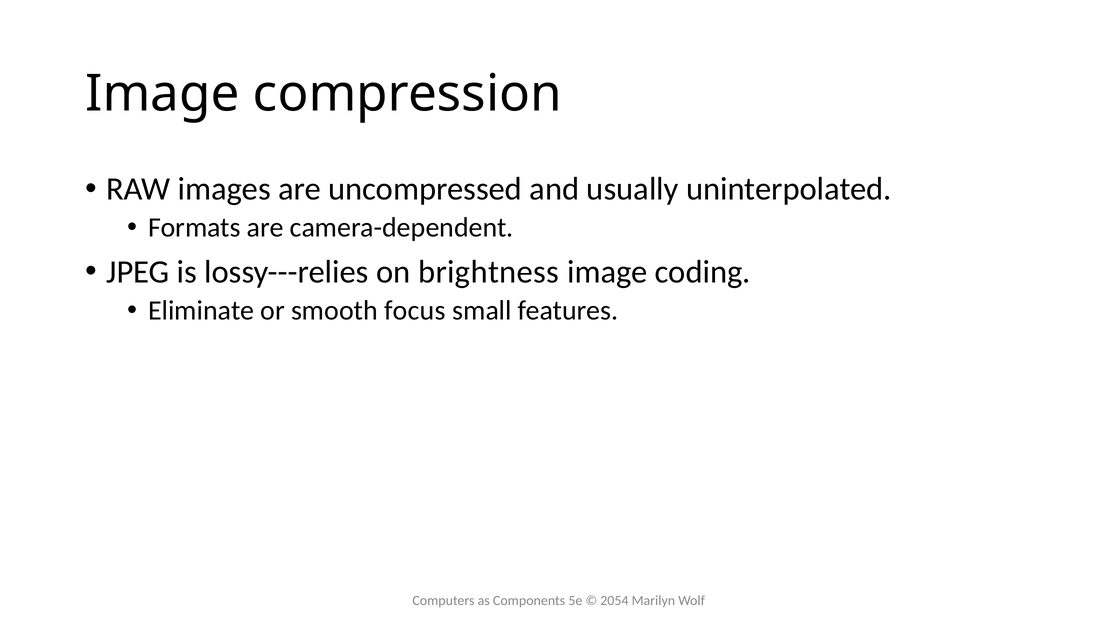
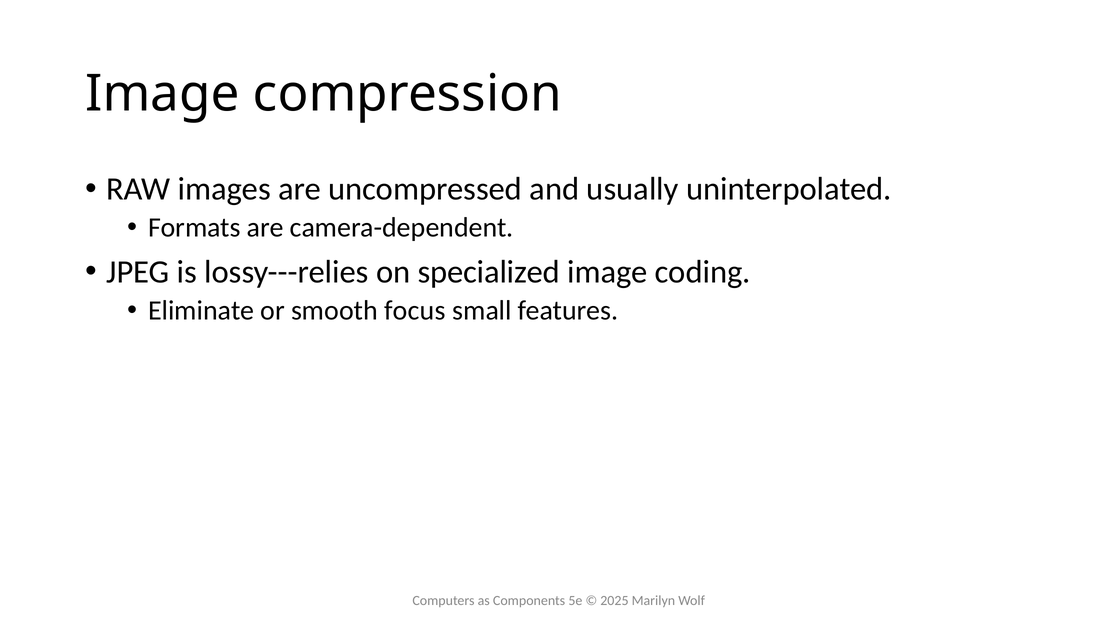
brightness: brightness -> specialized
2054: 2054 -> 2025
